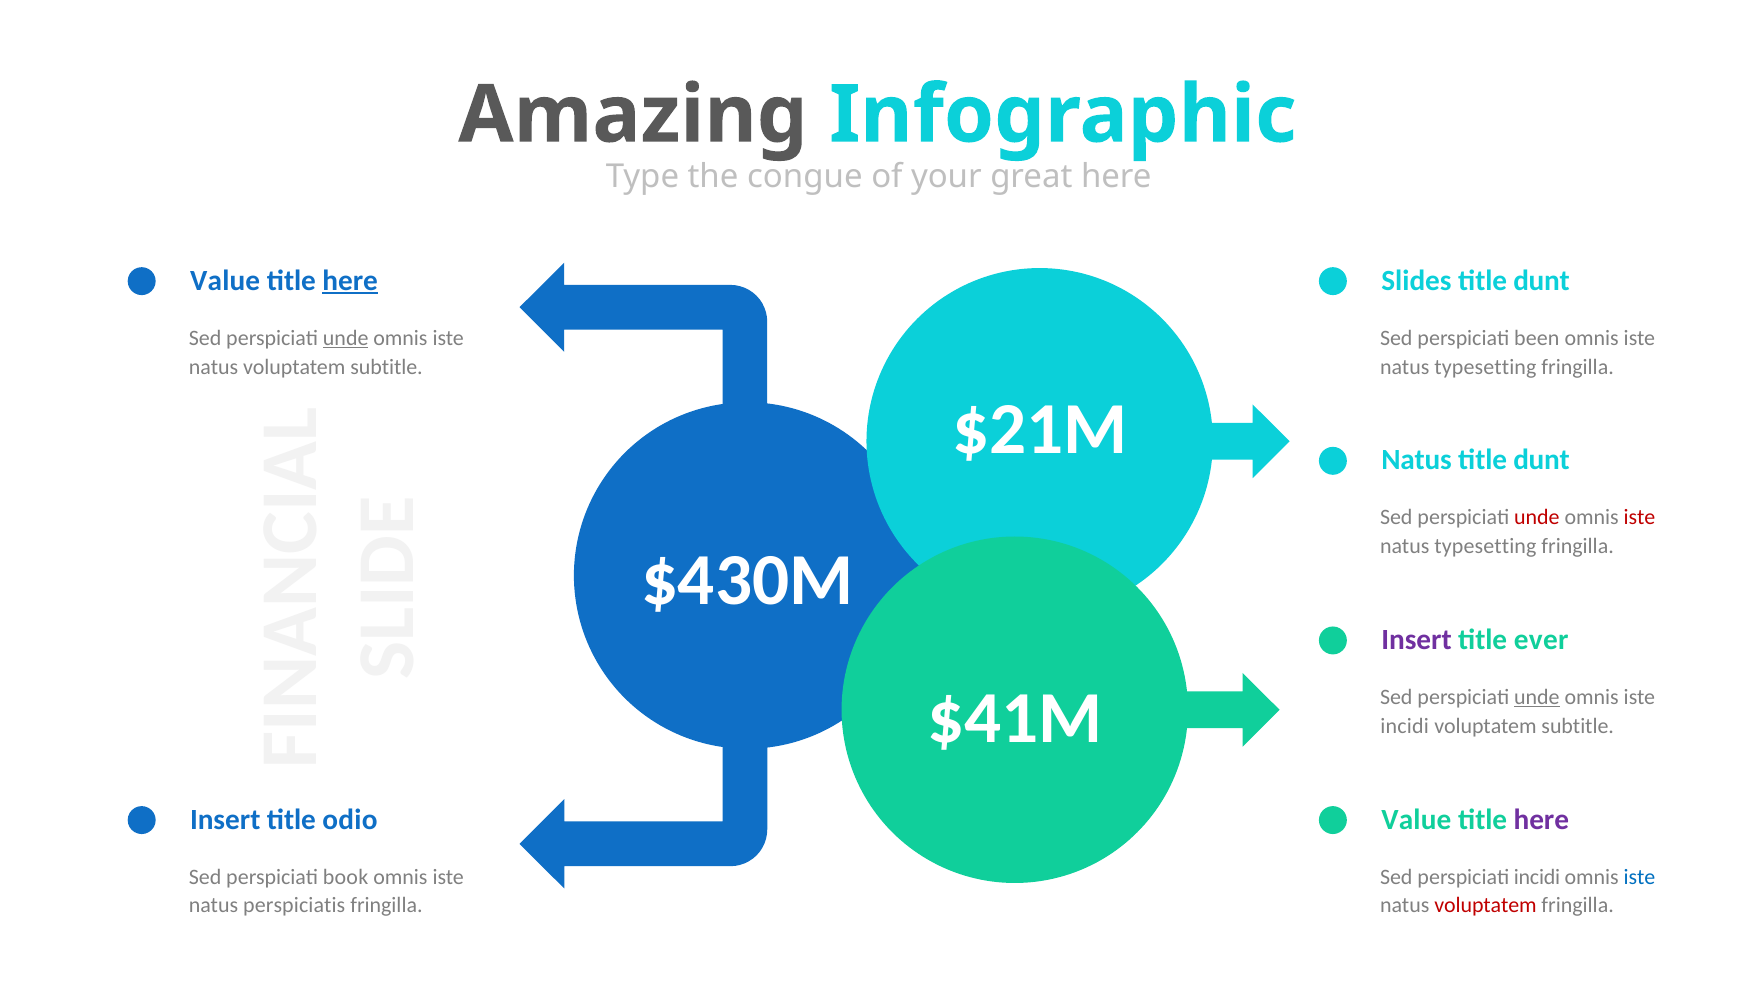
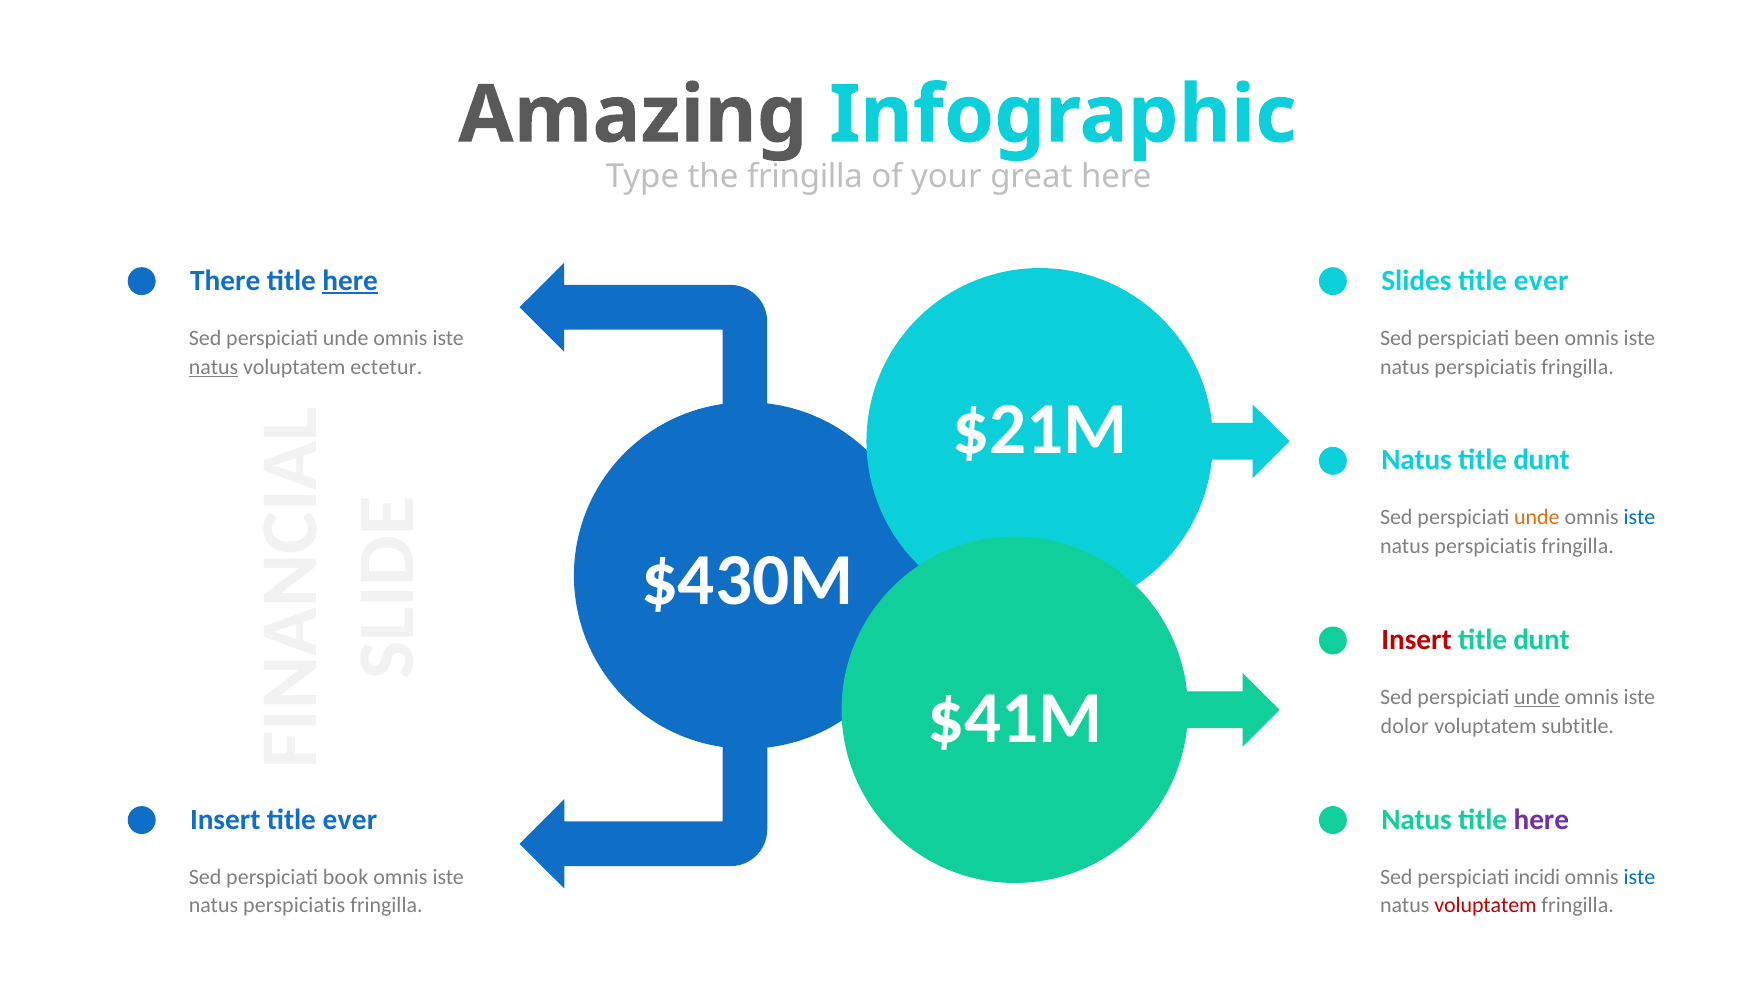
congue at (805, 177): congue -> fringilla
Value at (225, 280): Value -> There
dunt at (1541, 280): dunt -> ever
unde at (346, 338) underline: present -> none
natus at (214, 367) underline: none -> present
subtitle at (386, 367): subtitle -> ectetur
typesetting at (1485, 367): typesetting -> perspiciatis
unde at (1537, 517) colour: red -> orange
iste at (1639, 517) colour: red -> blue
typesetting at (1485, 546): typesetting -> perspiciatis
Insert at (1416, 640) colour: purple -> red
ever at (1541, 640): ever -> dunt
incidi at (1405, 726): incidi -> dolor
Insert title odio: odio -> ever
Value at (1416, 819): Value -> Natus
